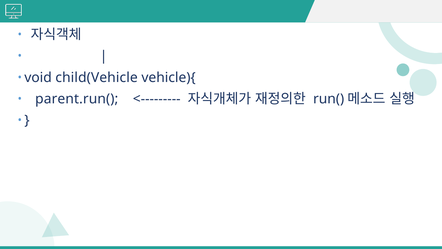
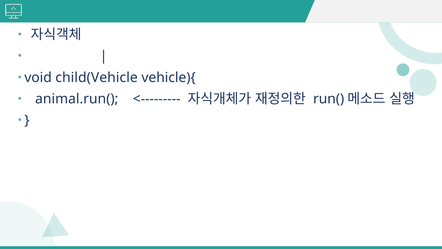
parent.run(: parent.run( -> animal.run(
